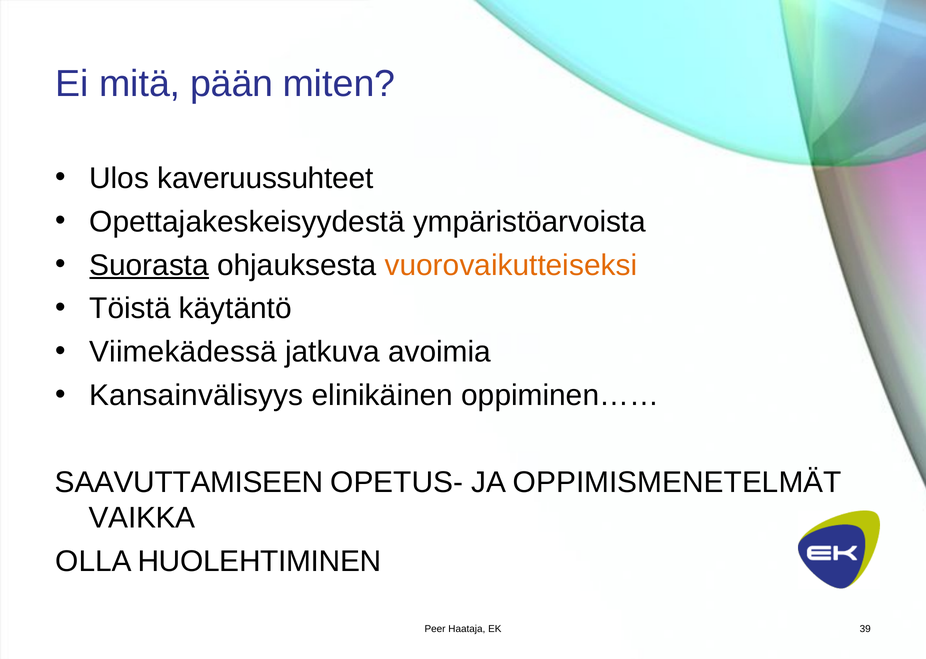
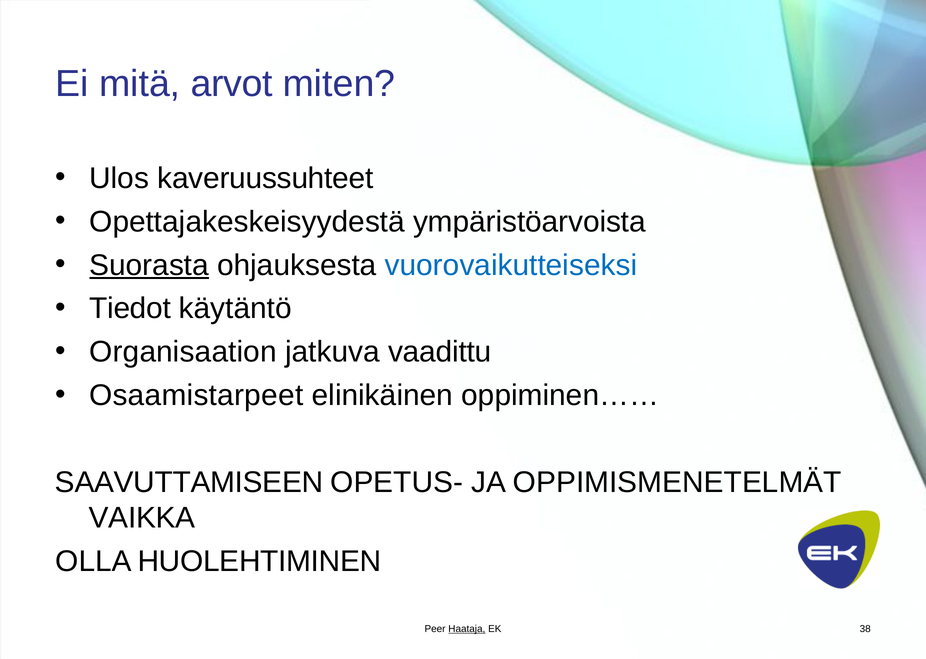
pään: pään -> arvot
vuorovaikutteiseksi colour: orange -> blue
Töistä: Töistä -> Tiedot
Viimekädessä: Viimekädessä -> Organisaation
avoimia: avoimia -> vaadittu
Kansainvälisyys: Kansainvälisyys -> Osaamistarpeet
Haataja underline: none -> present
39: 39 -> 38
